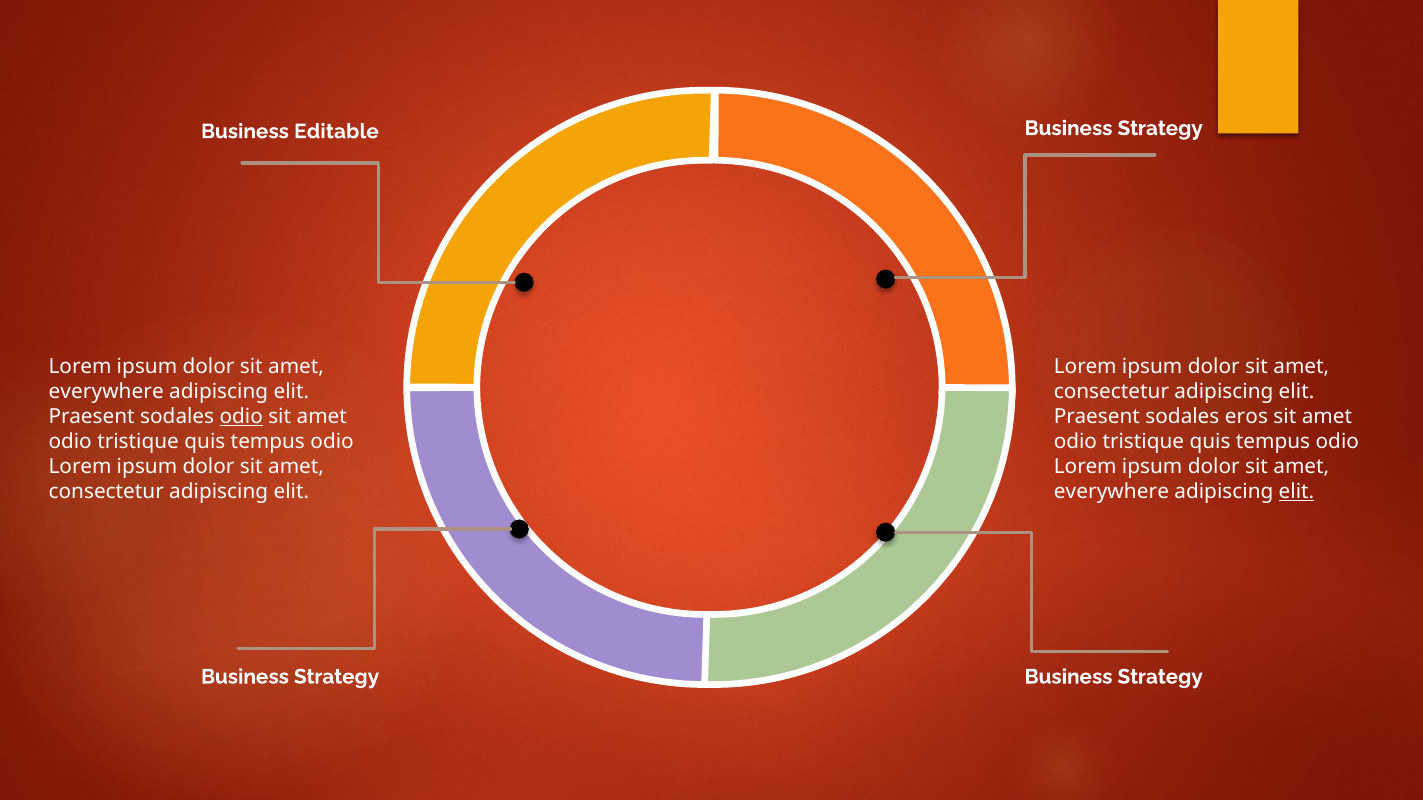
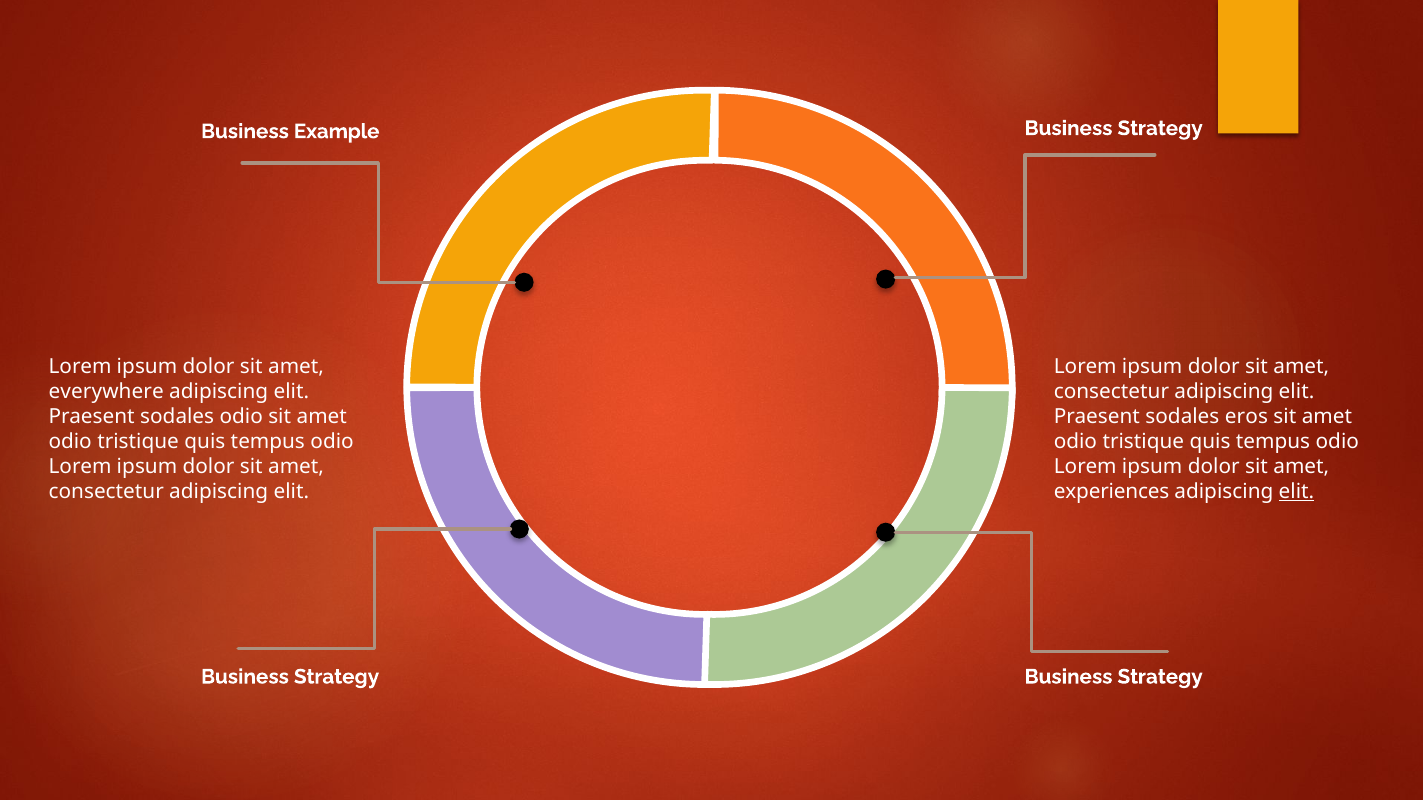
Editable: Editable -> Example
odio at (241, 417) underline: present -> none
everywhere at (1111, 492): everywhere -> experiences
